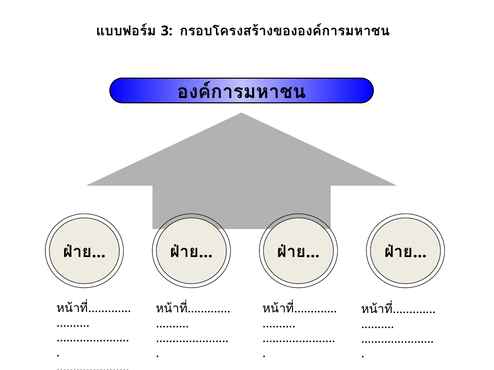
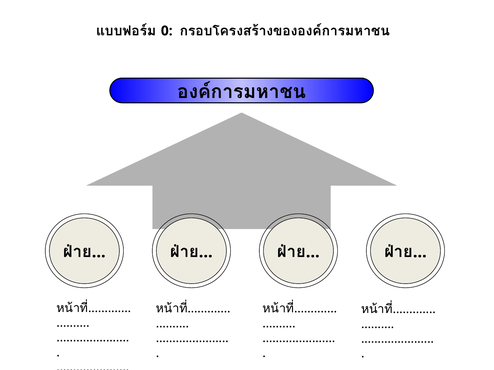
3: 3 -> 0
